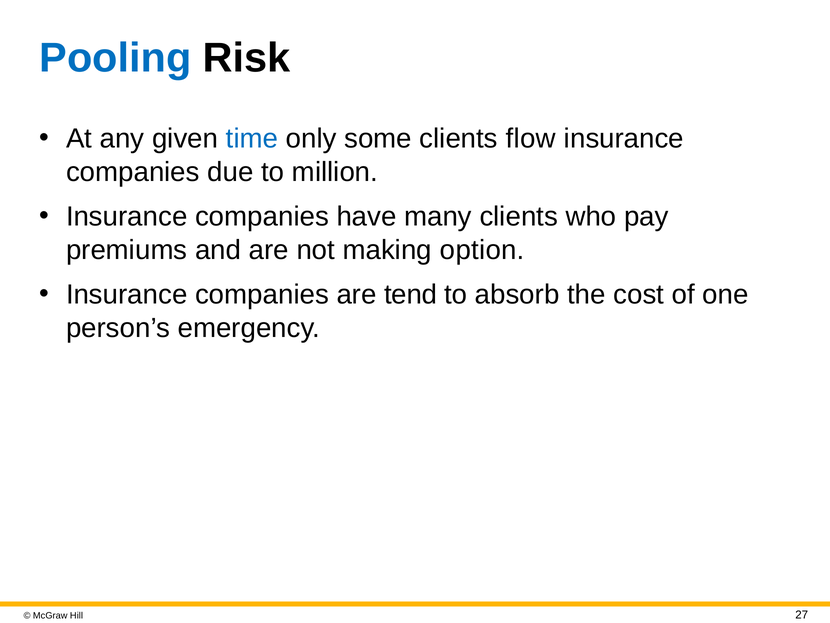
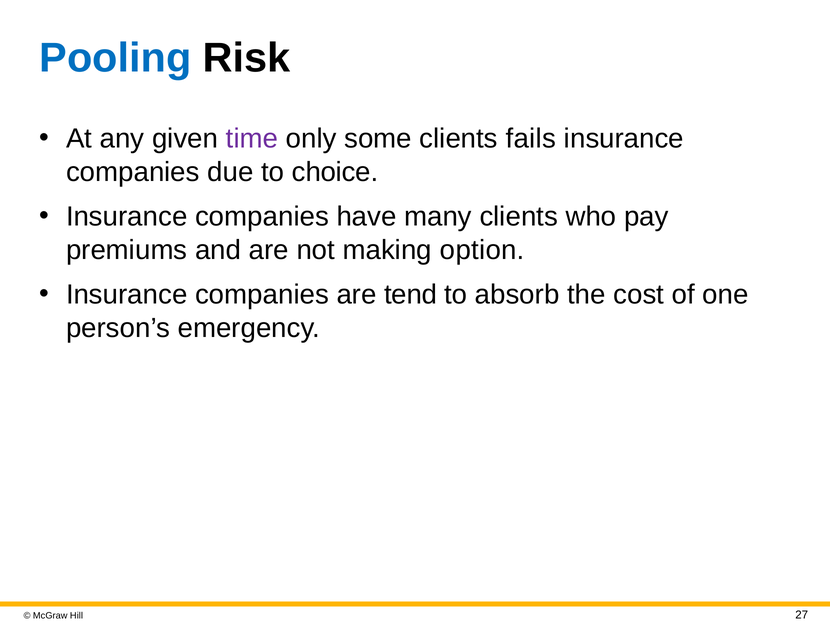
time colour: blue -> purple
flow: flow -> fails
million: million -> choice
